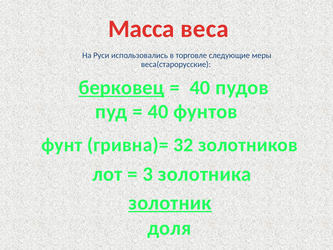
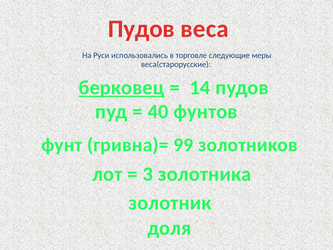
Масса at (141, 29): Масса -> Пудов
40 at (200, 88): 40 -> 14
32: 32 -> 99
золотник underline: present -> none
